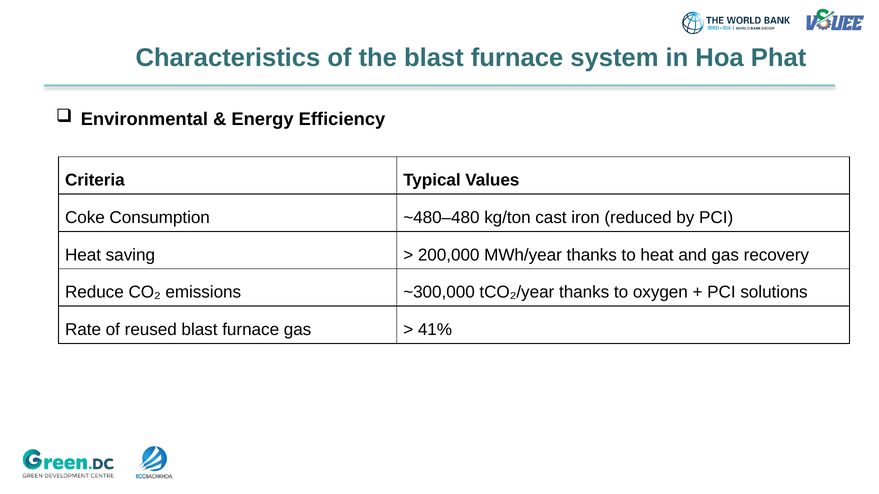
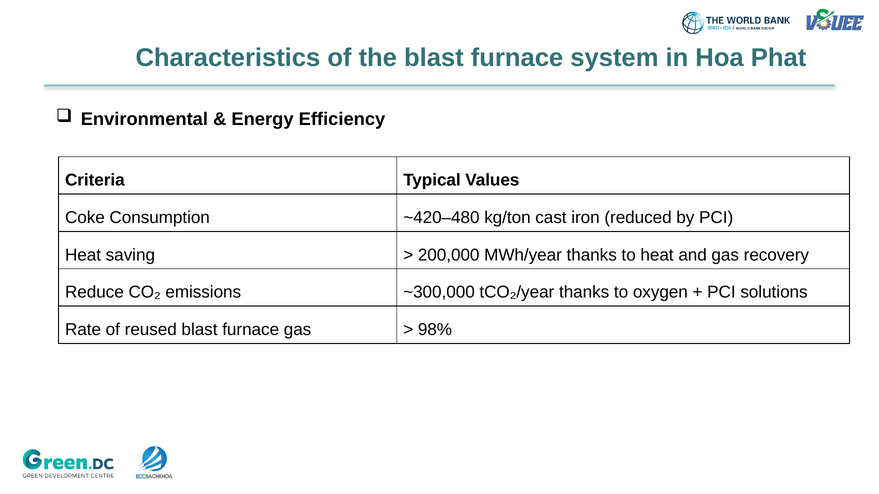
~480–480: ~480–480 -> ~420–480
41%: 41% -> 98%
